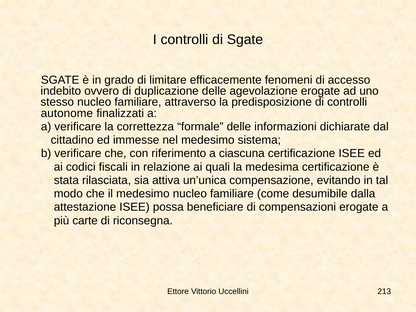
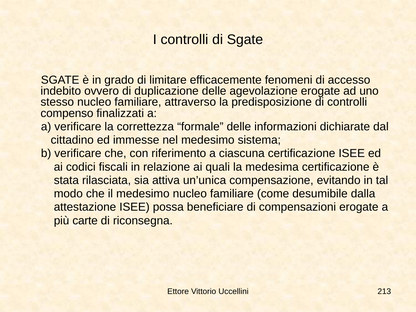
autonome: autonome -> compenso
